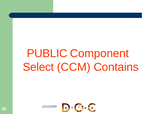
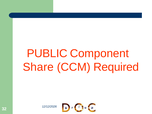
Select: Select -> Share
Contains: Contains -> Required
